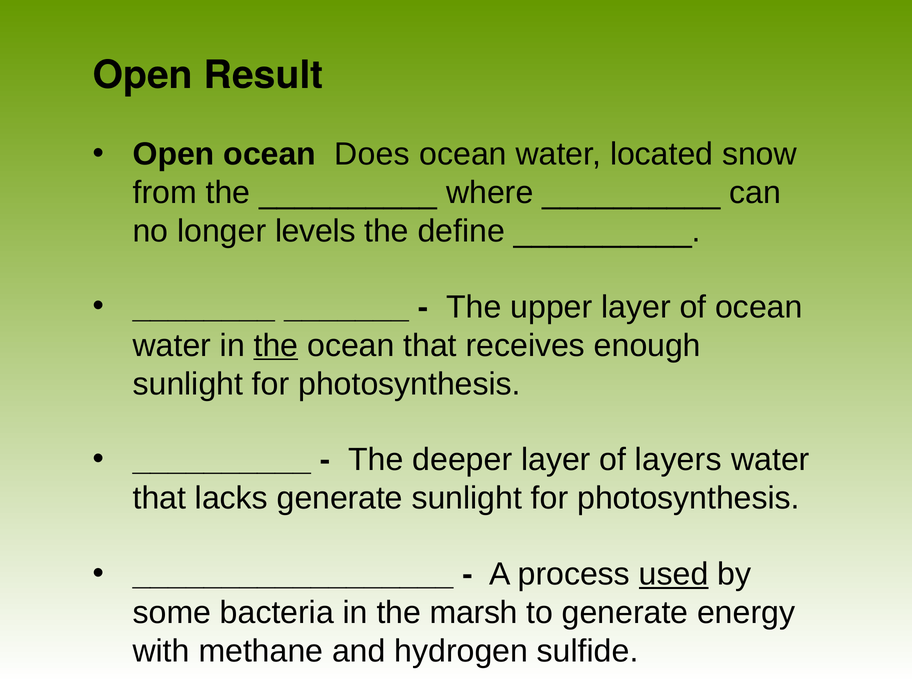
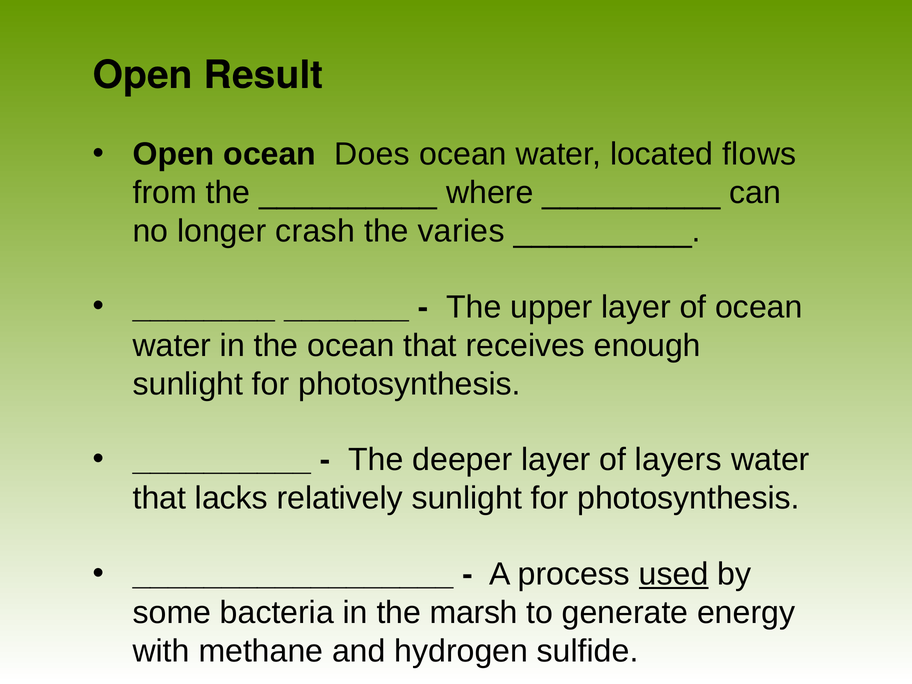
snow: snow -> flows
levels: levels -> crash
define: define -> varies
the at (276, 345) underline: present -> none
lacks generate: generate -> relatively
